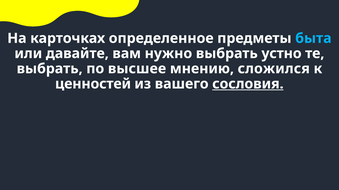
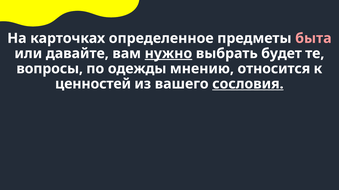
быта colour: light blue -> pink
нужно underline: none -> present
устно: устно -> будет
выбрать at (50, 69): выбрать -> вопросы
высшее: высшее -> одежды
сложился: сложился -> относится
